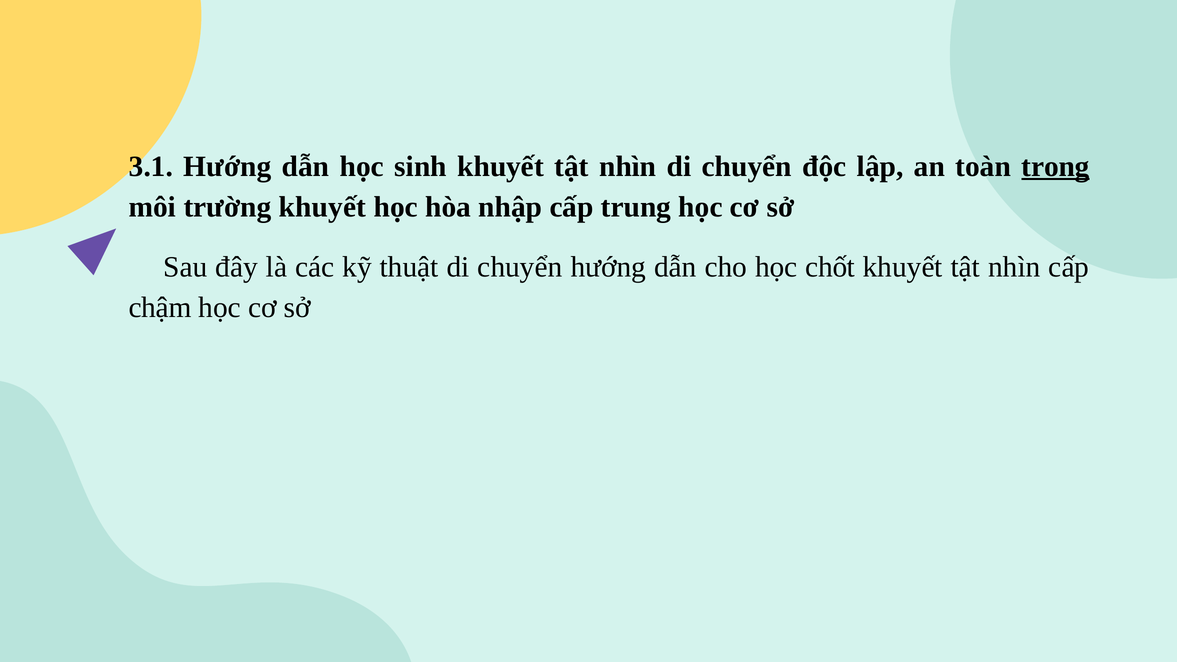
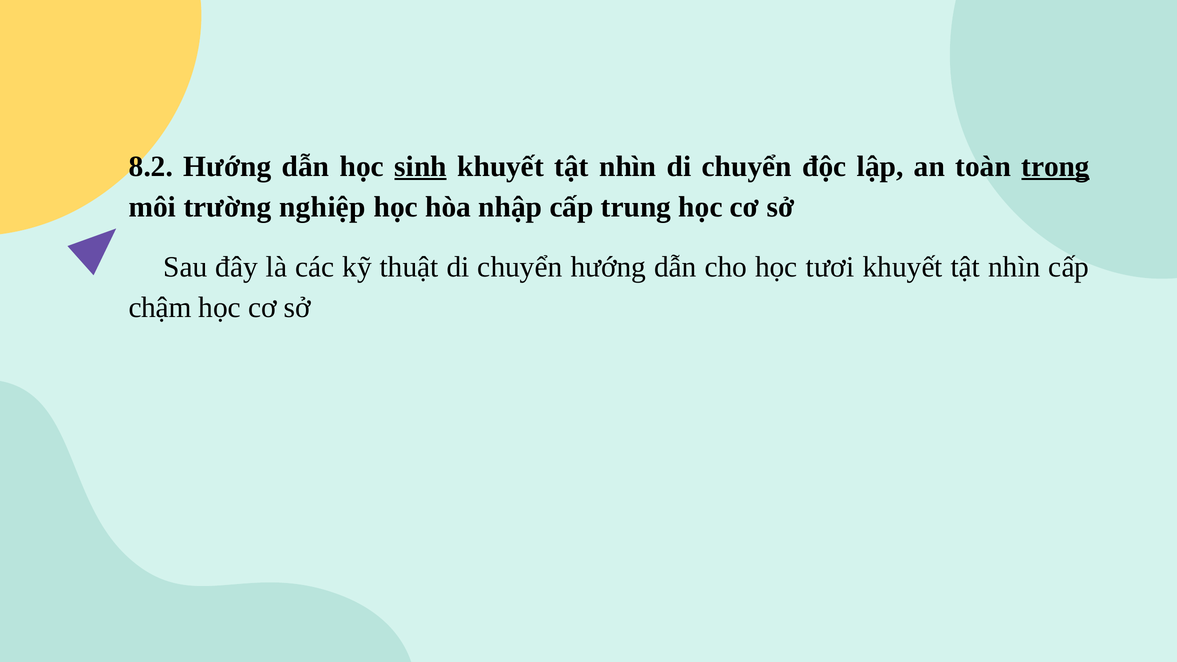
3.1: 3.1 -> 8.2
sinh underline: none -> present
trường khuyết: khuyết -> nghiệp
chốt: chốt -> tươi
